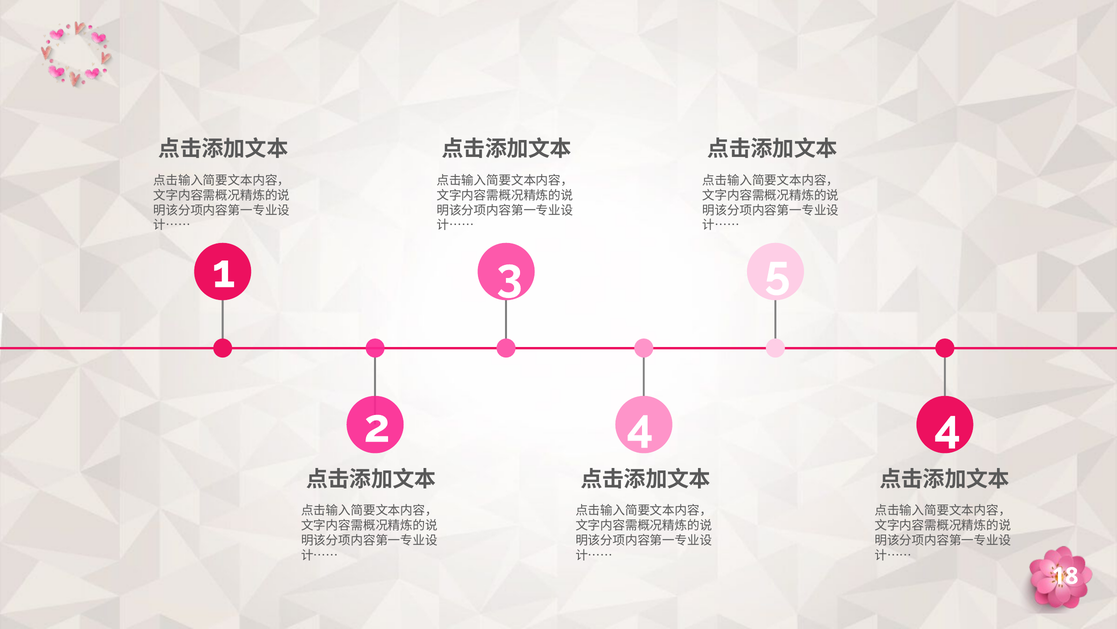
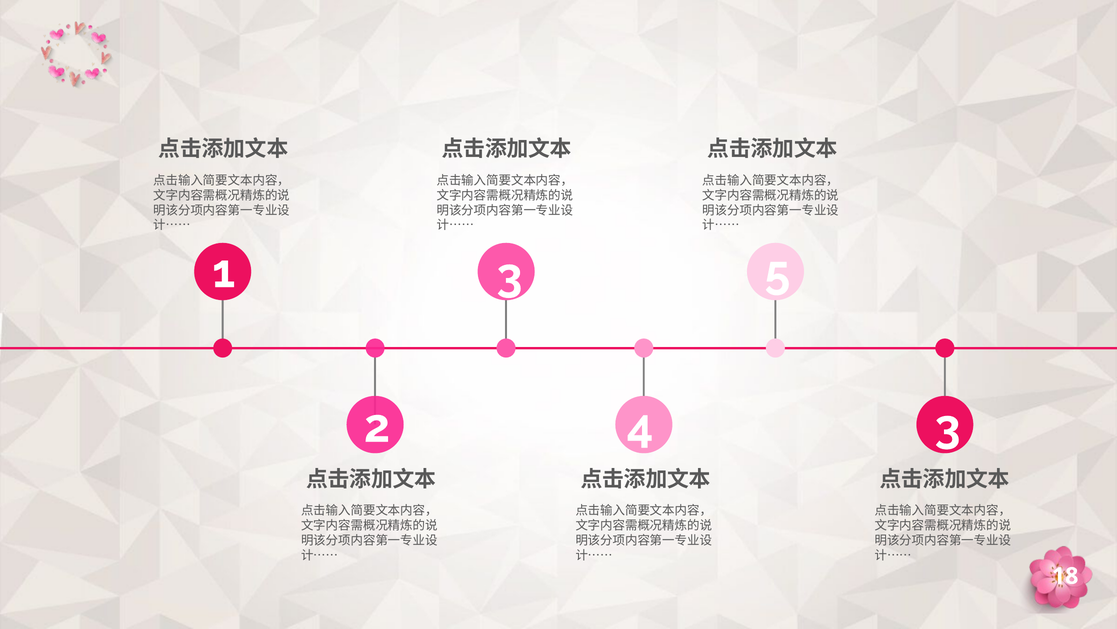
4 4: 4 -> 3
